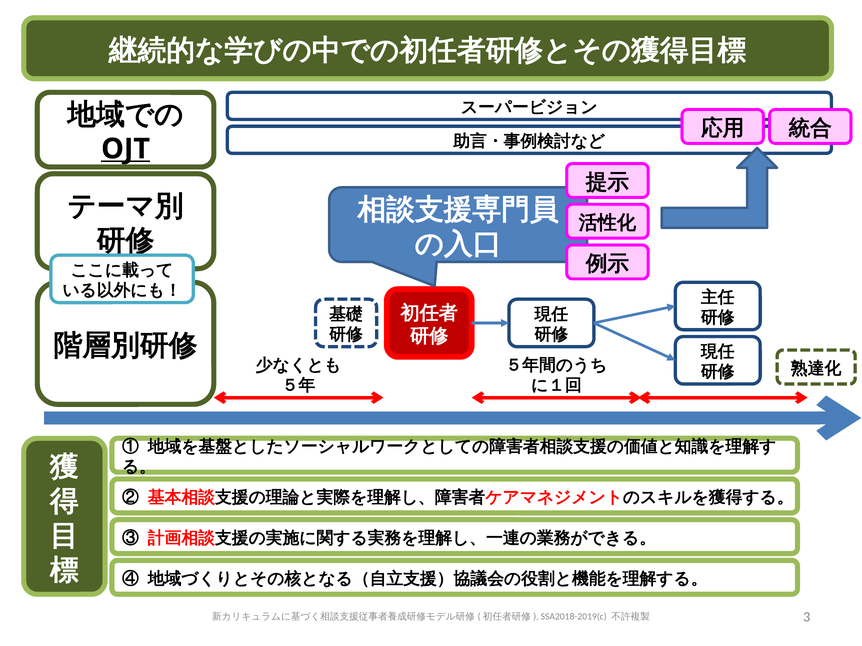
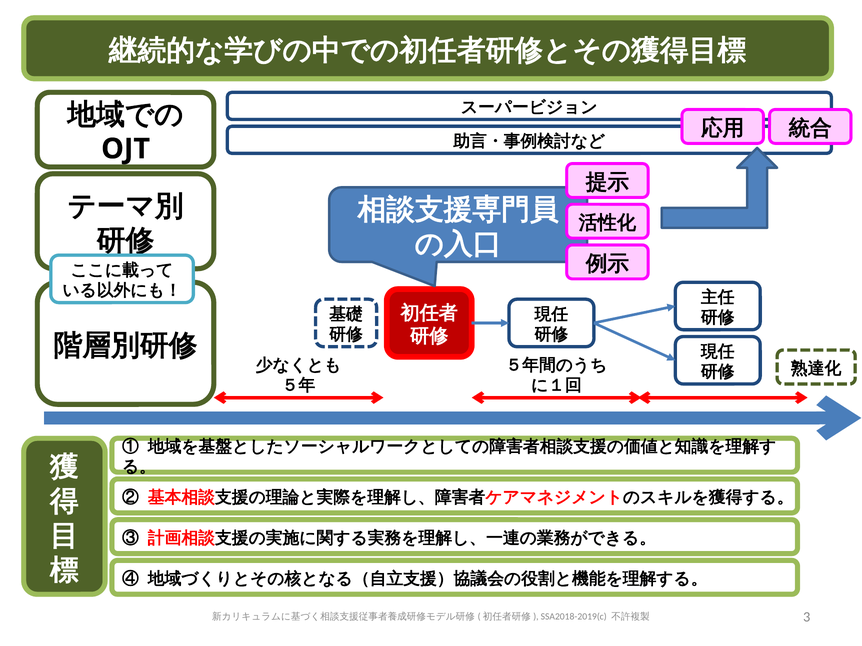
OJT underline: present -> none
